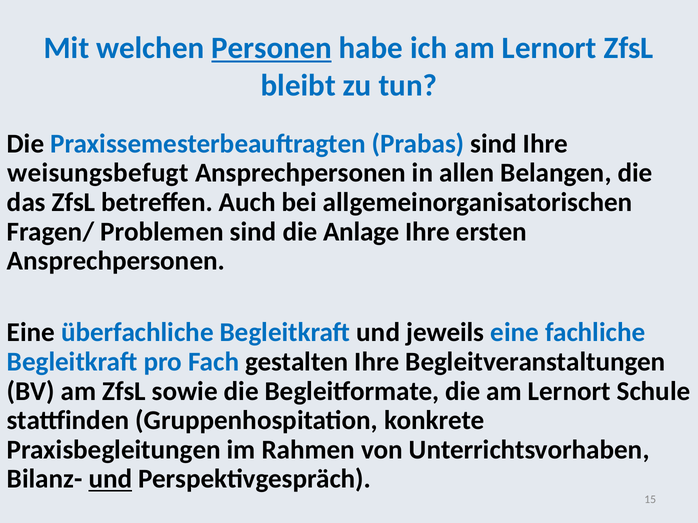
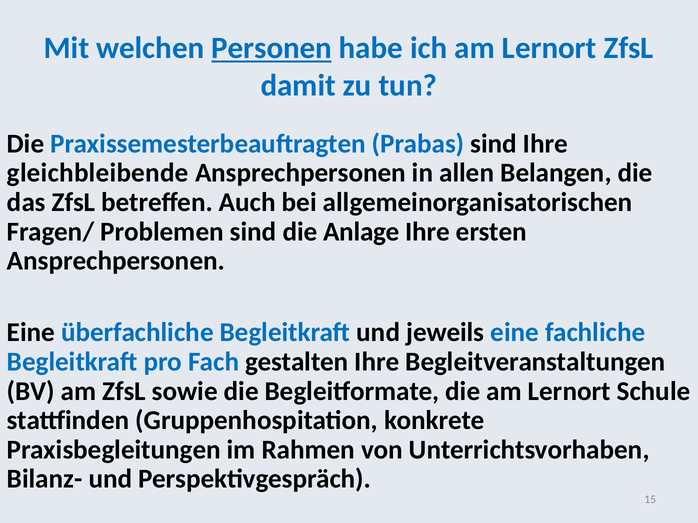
bleibt: bleibt -> damit
weisungsbefugt: weisungsbefugt -> gleichbleibende
und at (110, 479) underline: present -> none
